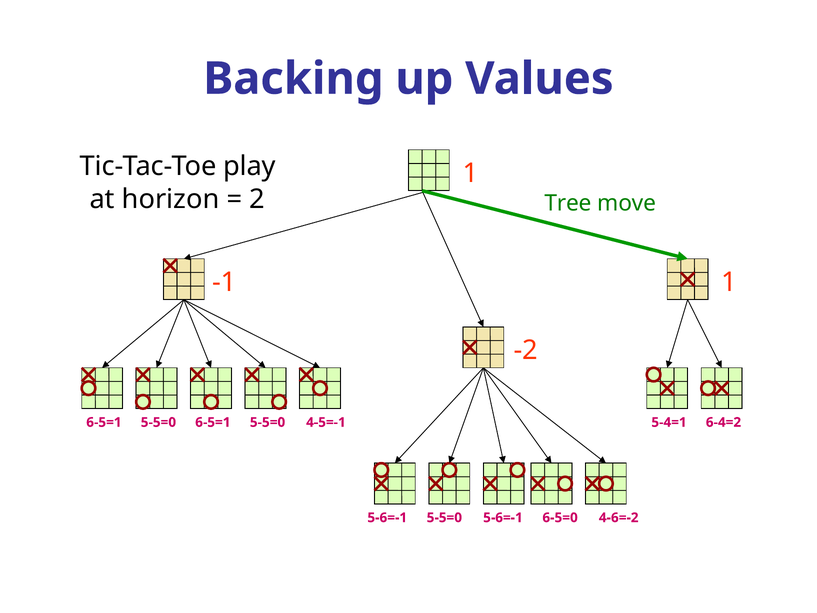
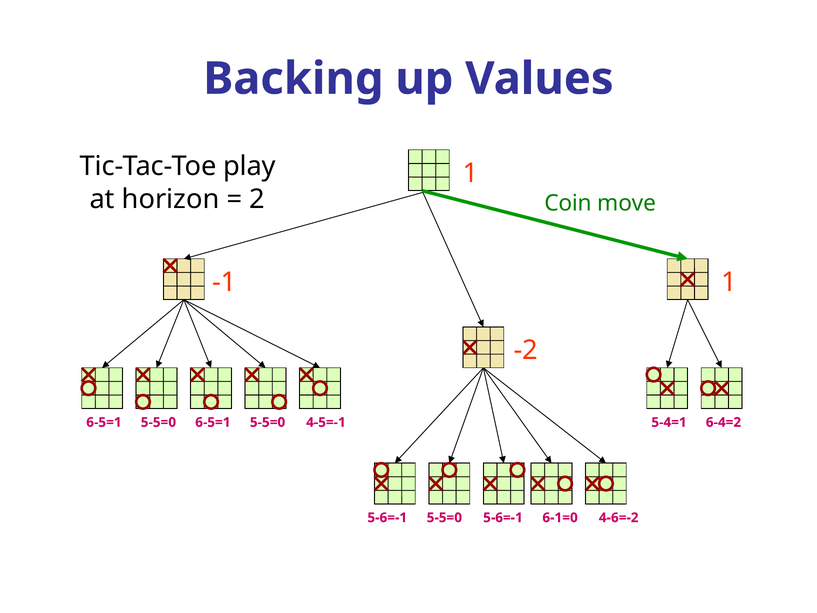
Tree: Tree -> Coin
6-5=0: 6-5=0 -> 6-1=0
